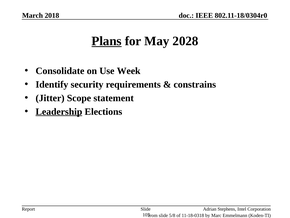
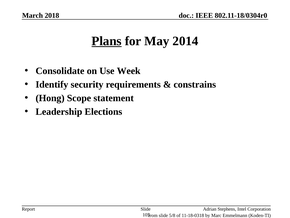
2028: 2028 -> 2014
Jitter: Jitter -> Hong
Leadership underline: present -> none
